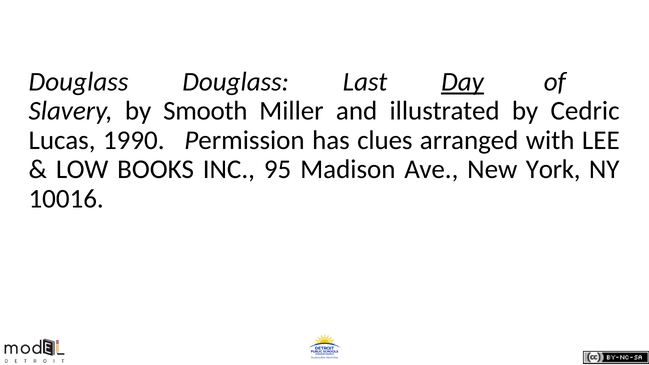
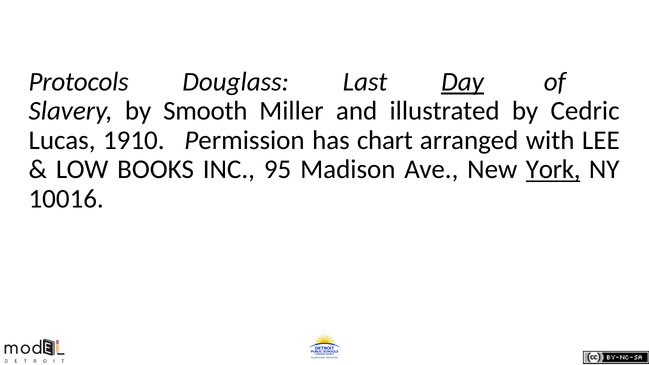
Douglass at (79, 82): Douglass -> Protocols
1990: 1990 -> 1910
clues: clues -> chart
York underline: none -> present
